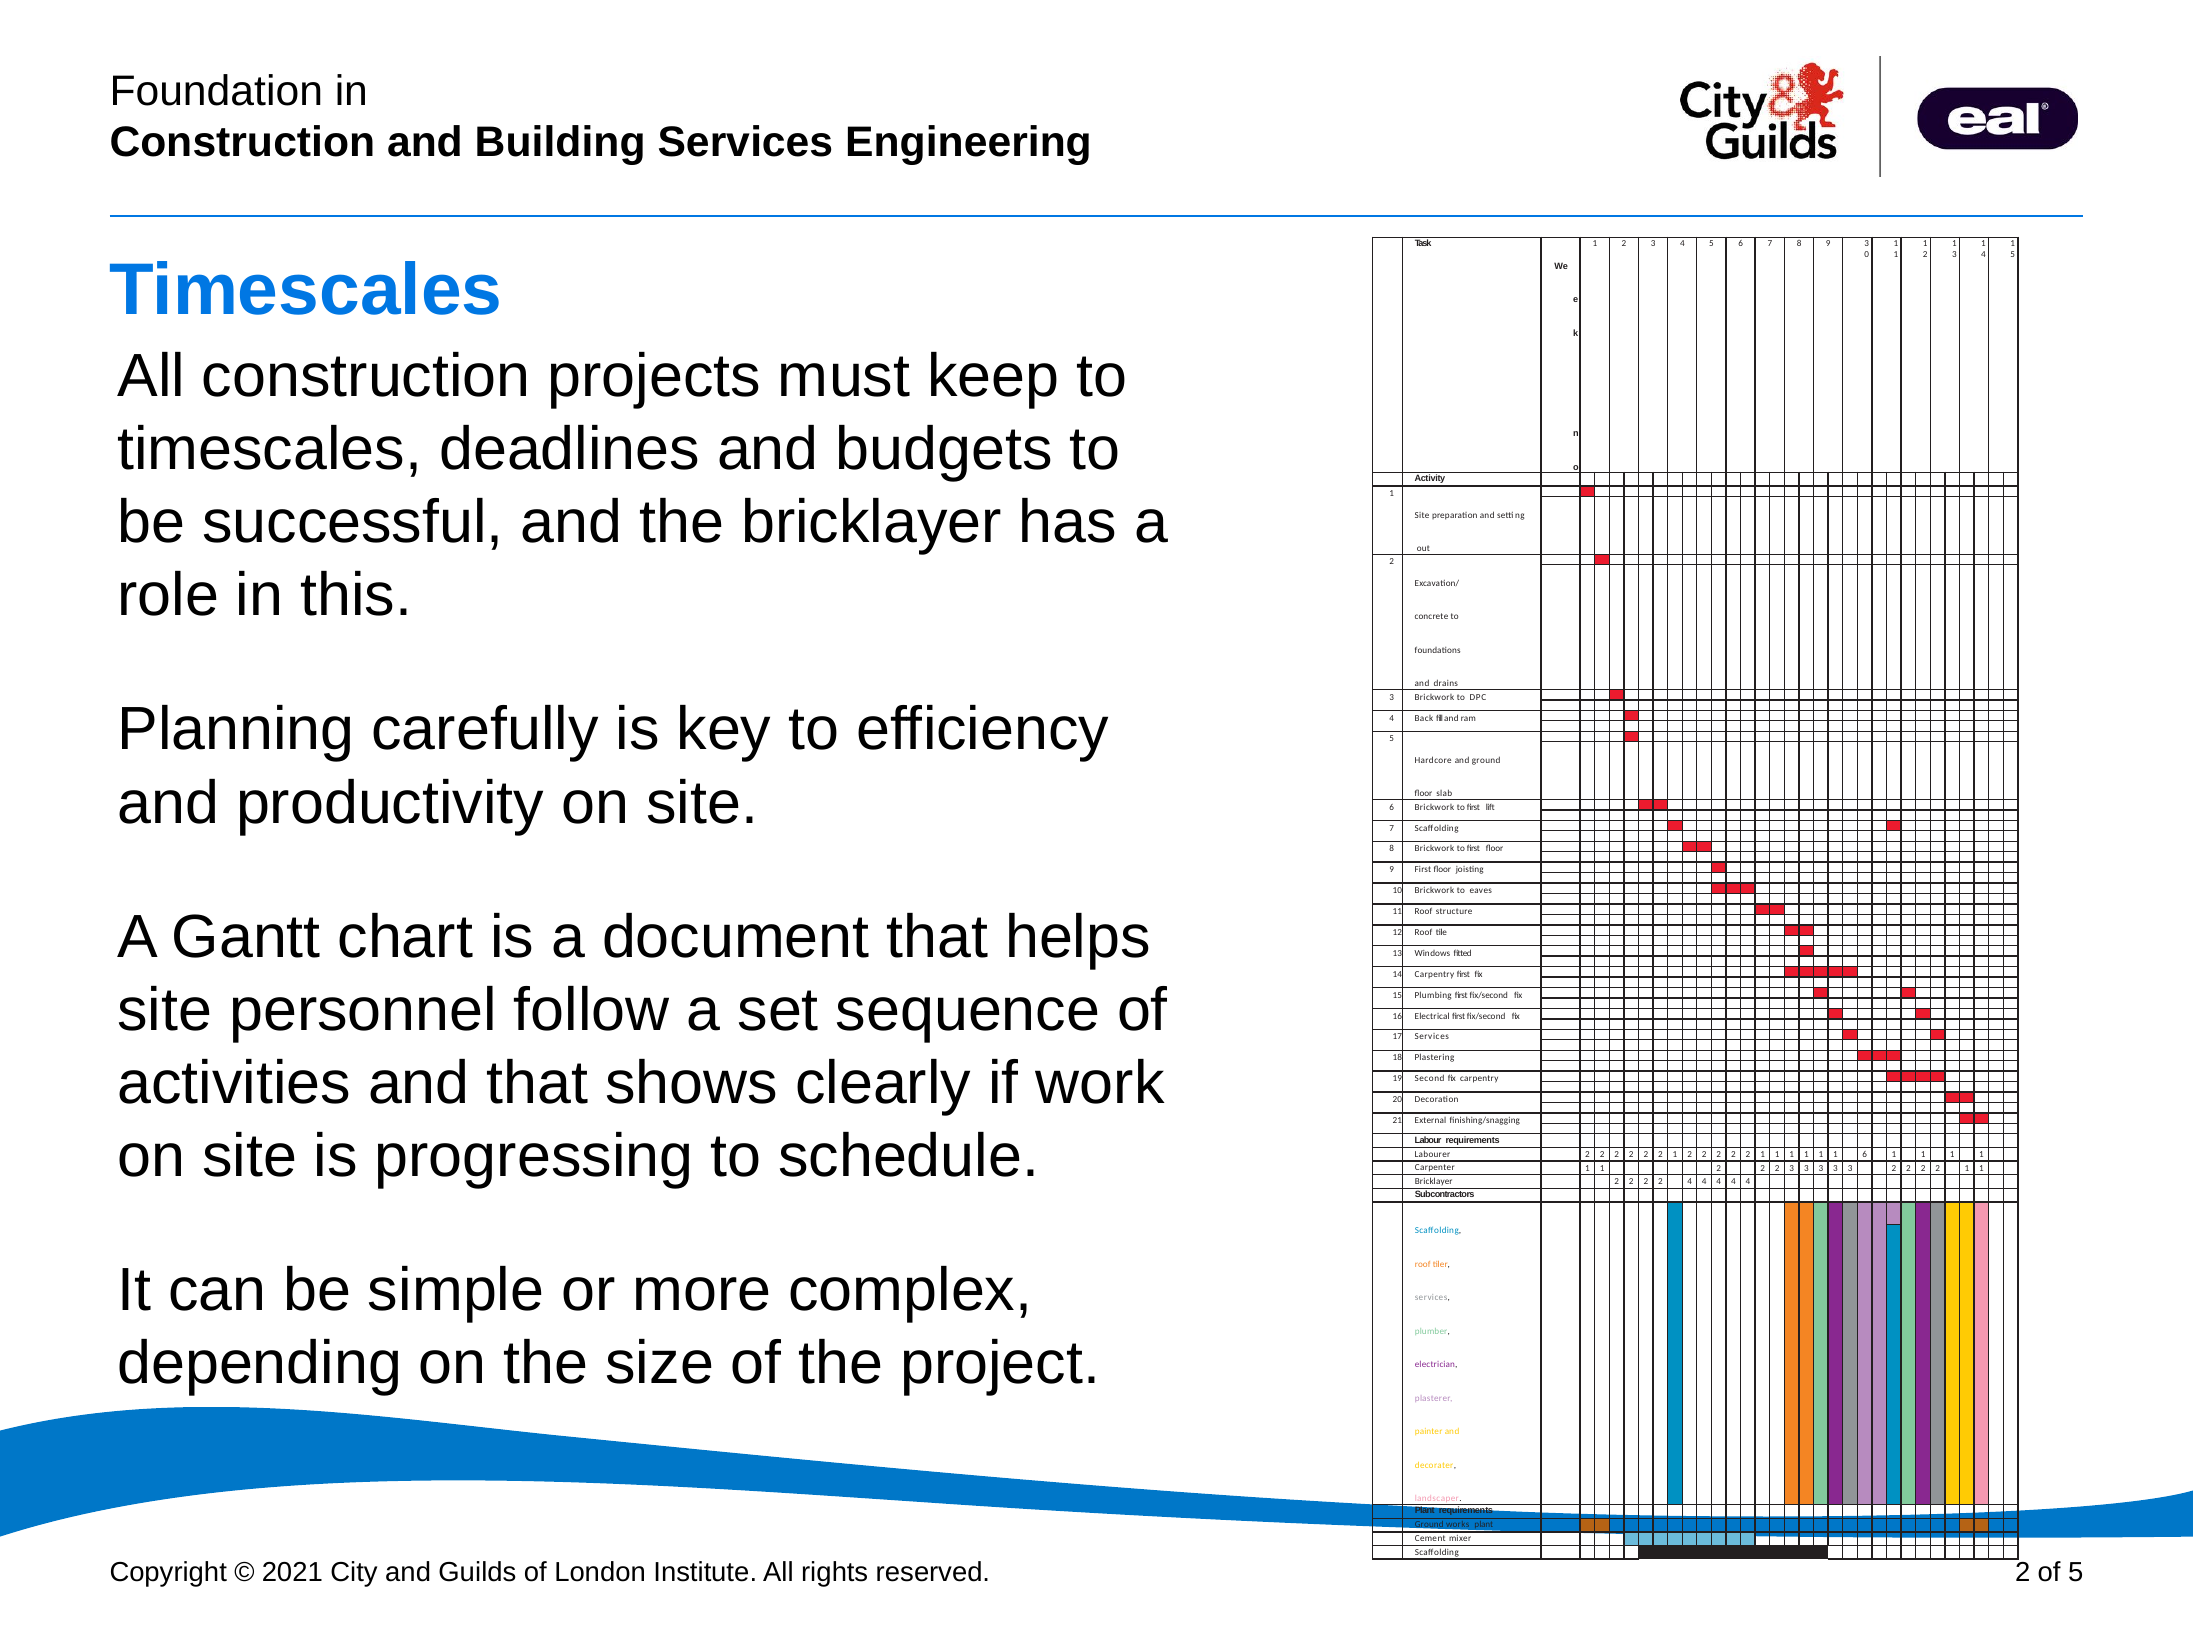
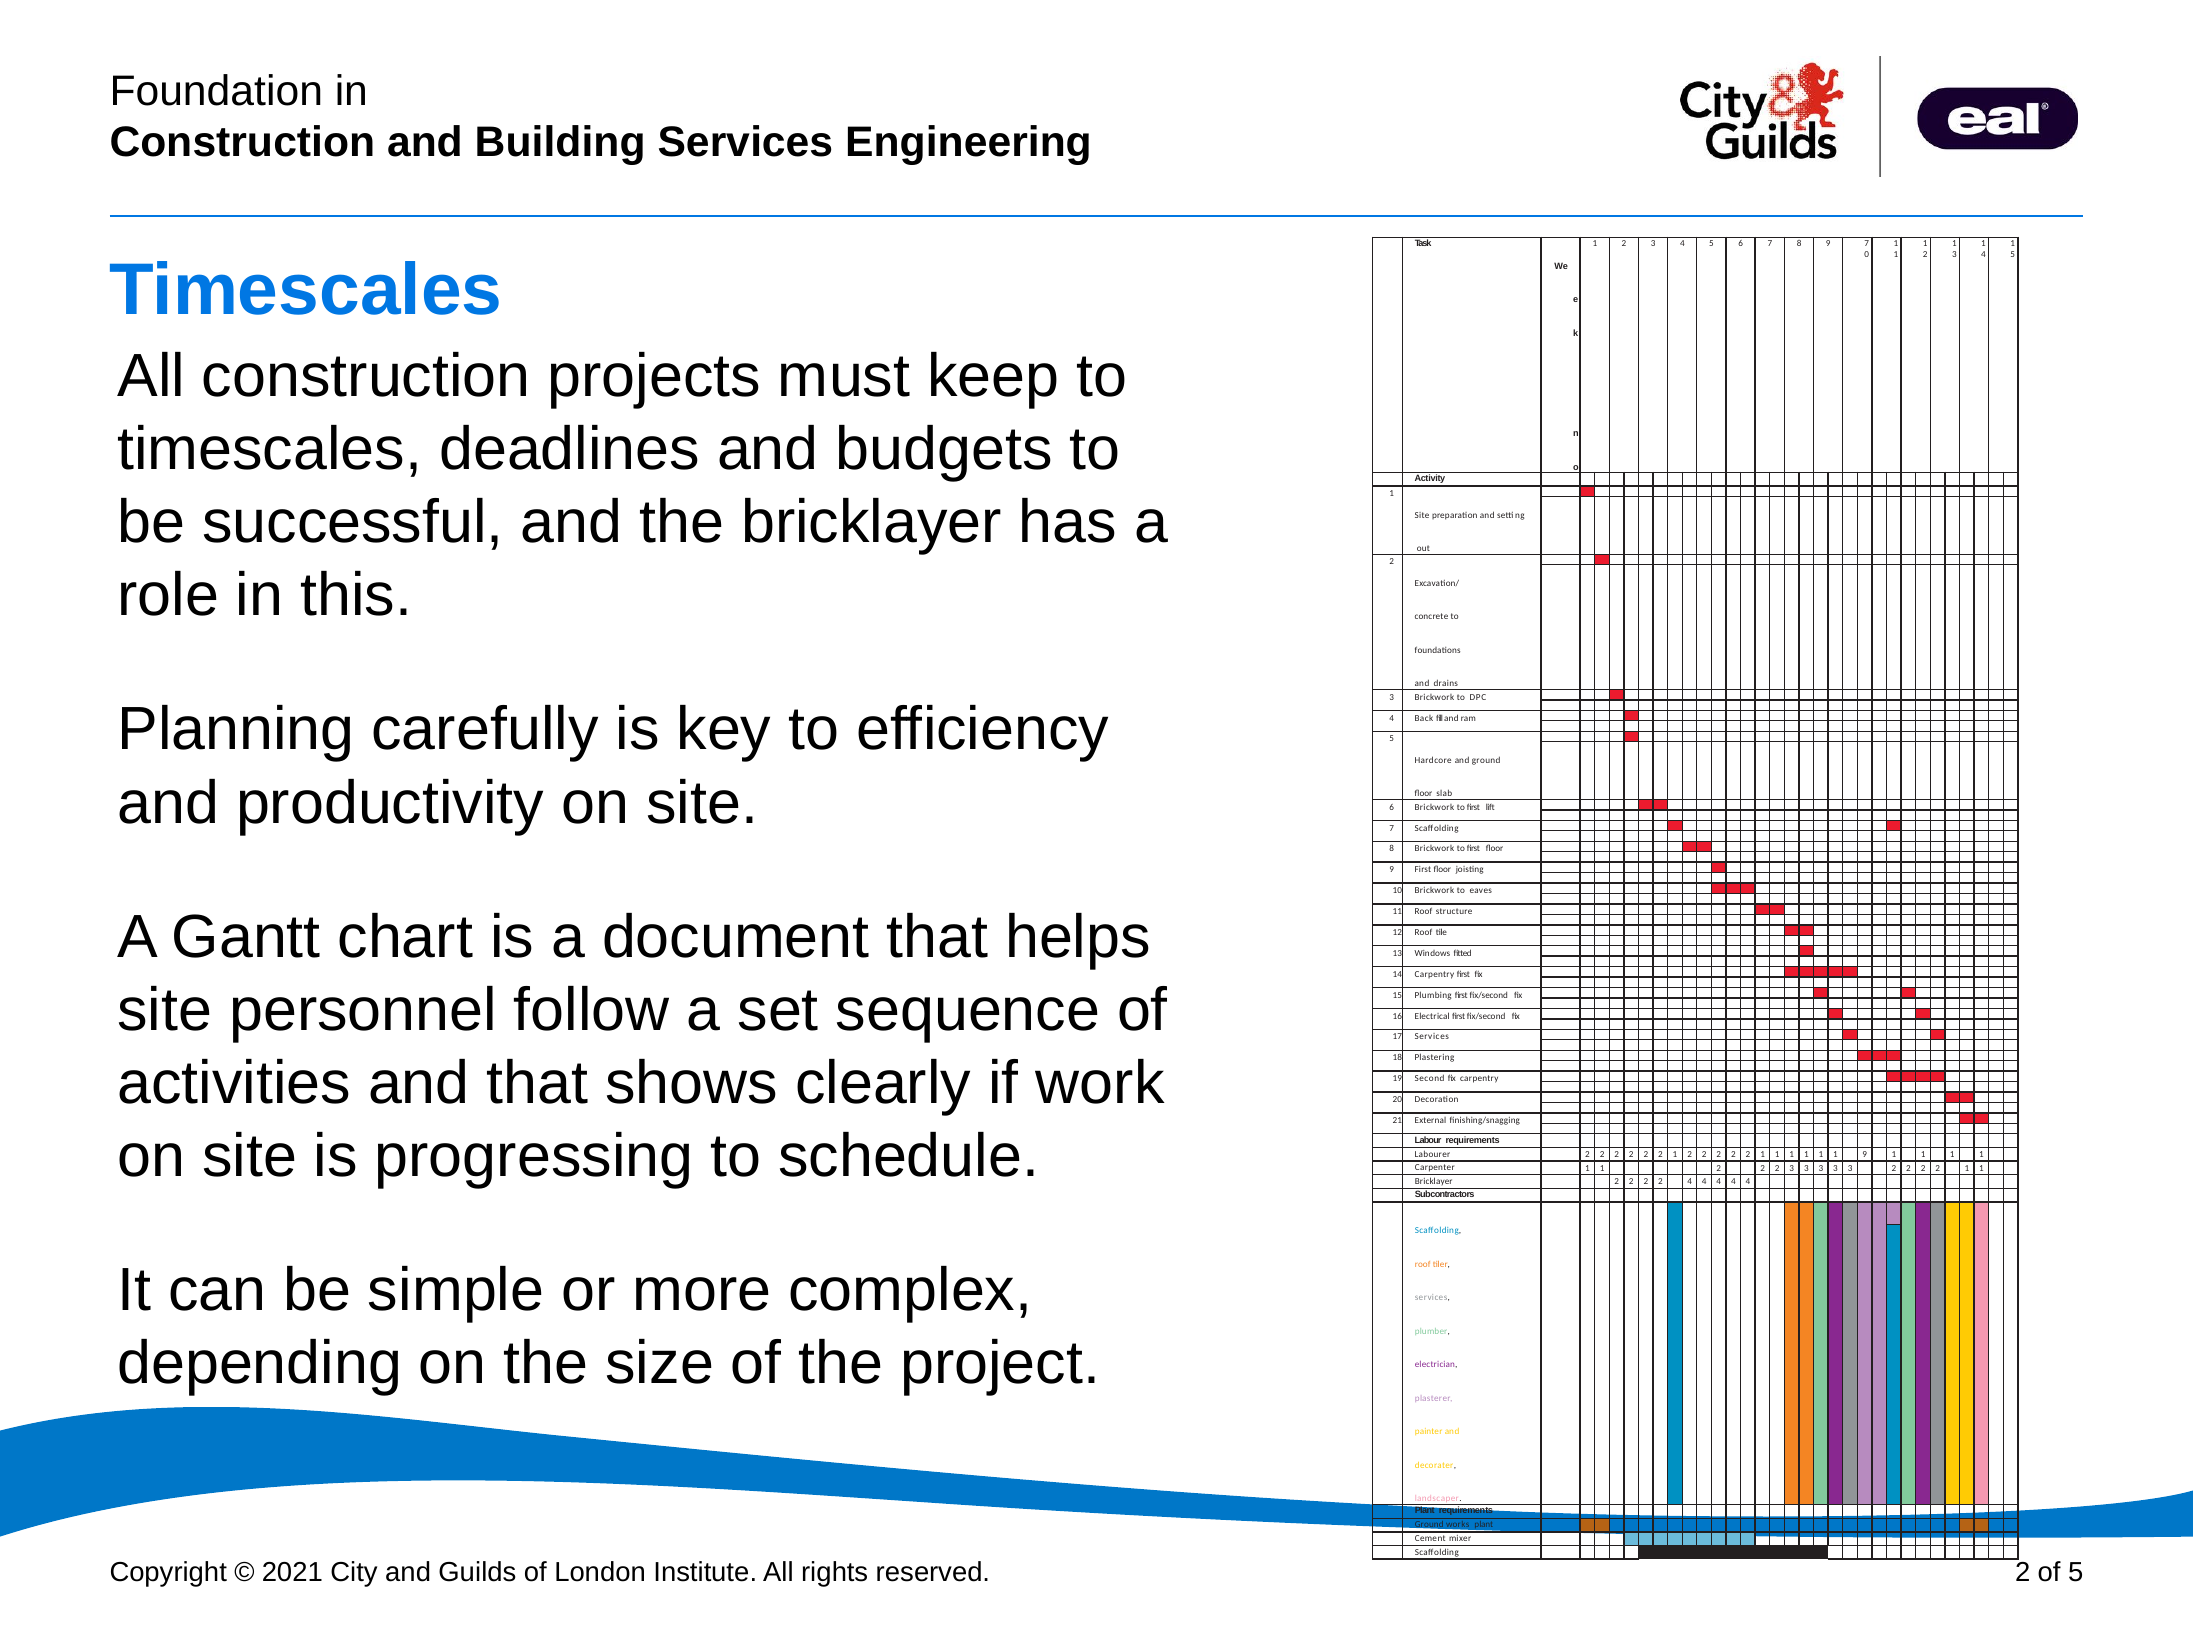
9 3: 3 -> 7
1 6: 6 -> 9
